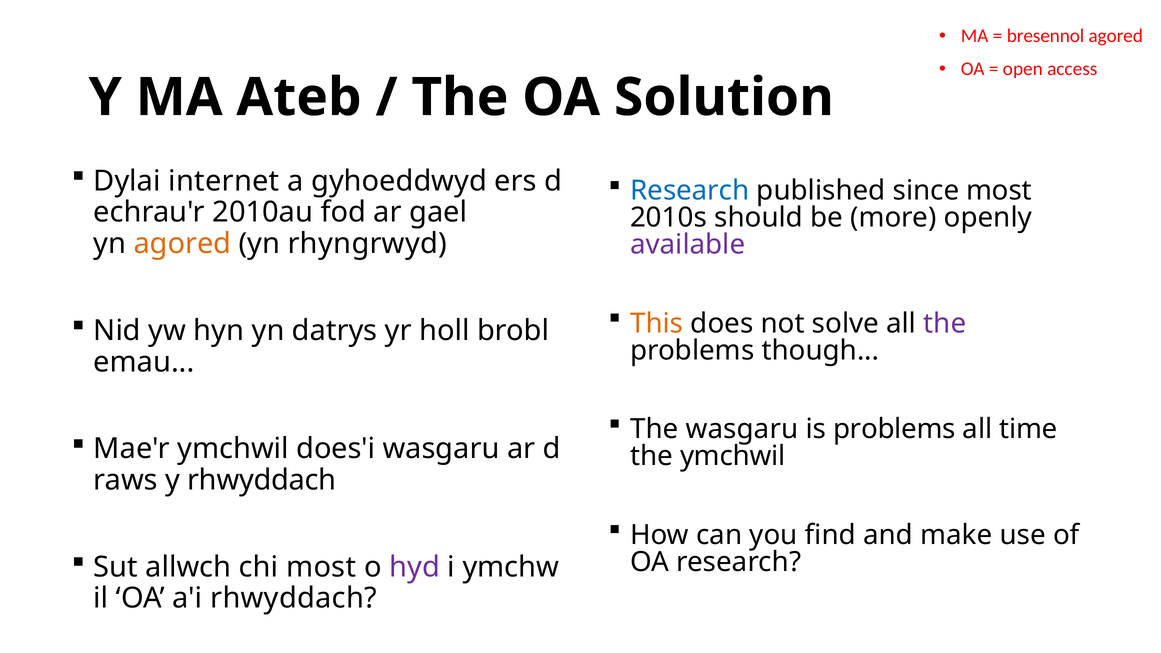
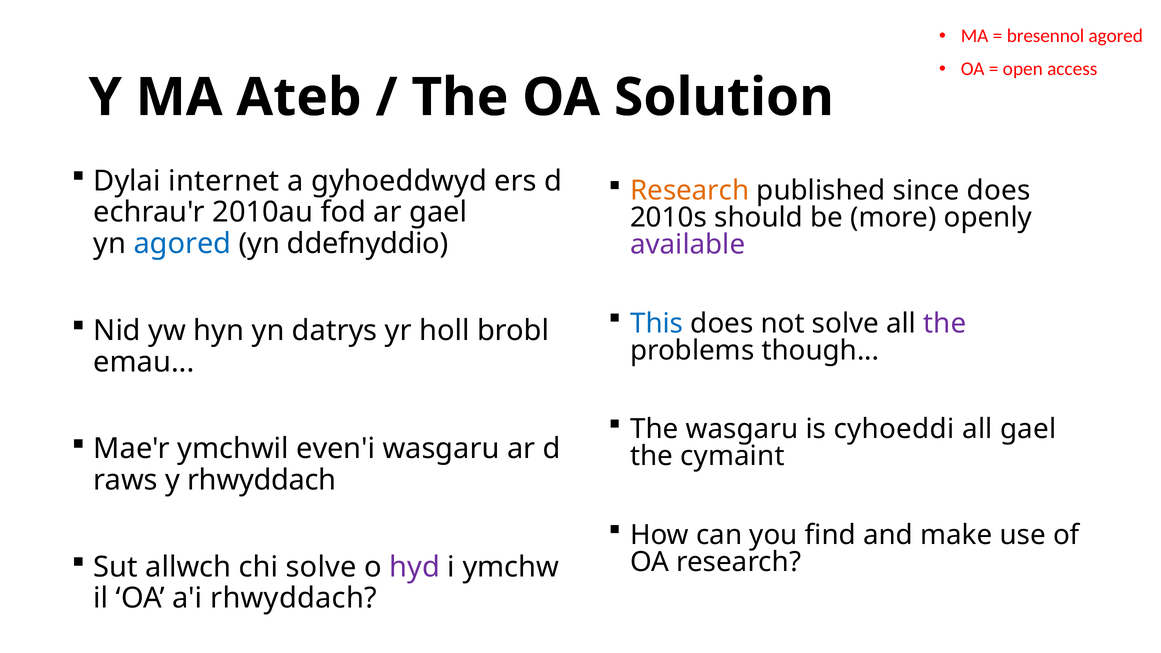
Research at (690, 191) colour: blue -> orange
since most: most -> does
agored at (182, 244) colour: orange -> blue
rhyngrwyd: rhyngrwyd -> ddefnyddio
This colour: orange -> blue
is problems: problems -> cyhoeddi
all time: time -> gael
does'i: does'i -> even'i
the ymchwil: ymchwil -> cymaint
chi most: most -> solve
